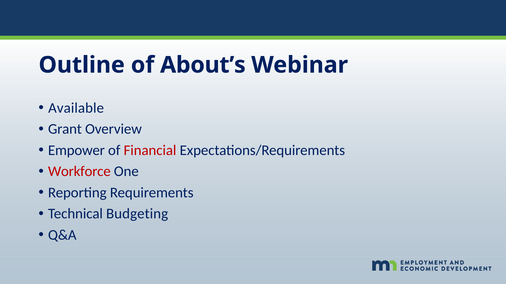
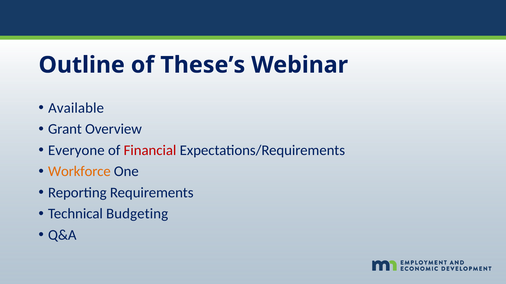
About’s: About’s -> These’s
Empower: Empower -> Everyone
Workforce colour: red -> orange
